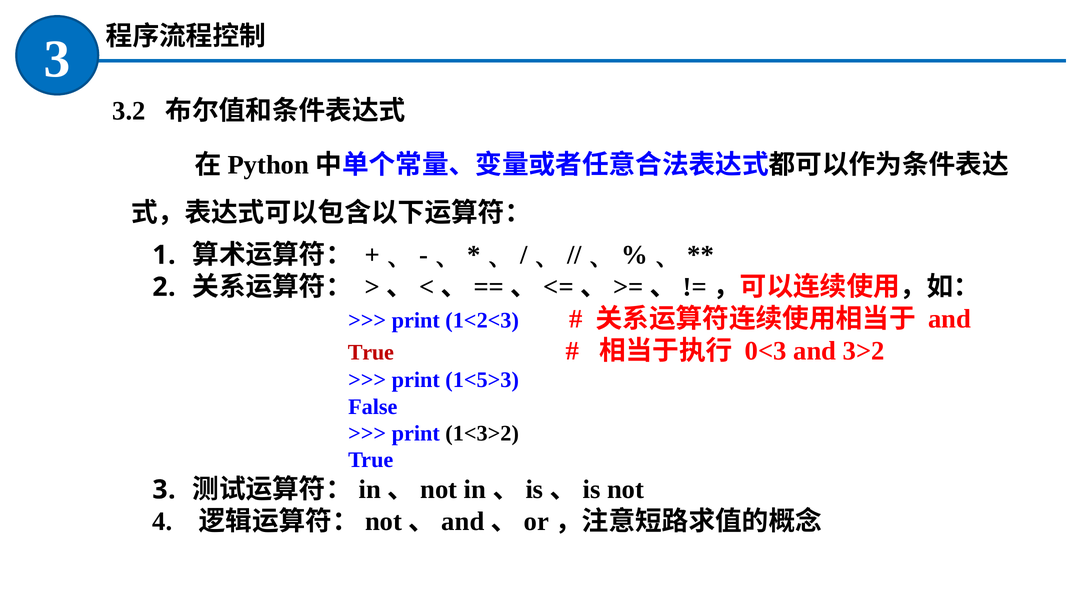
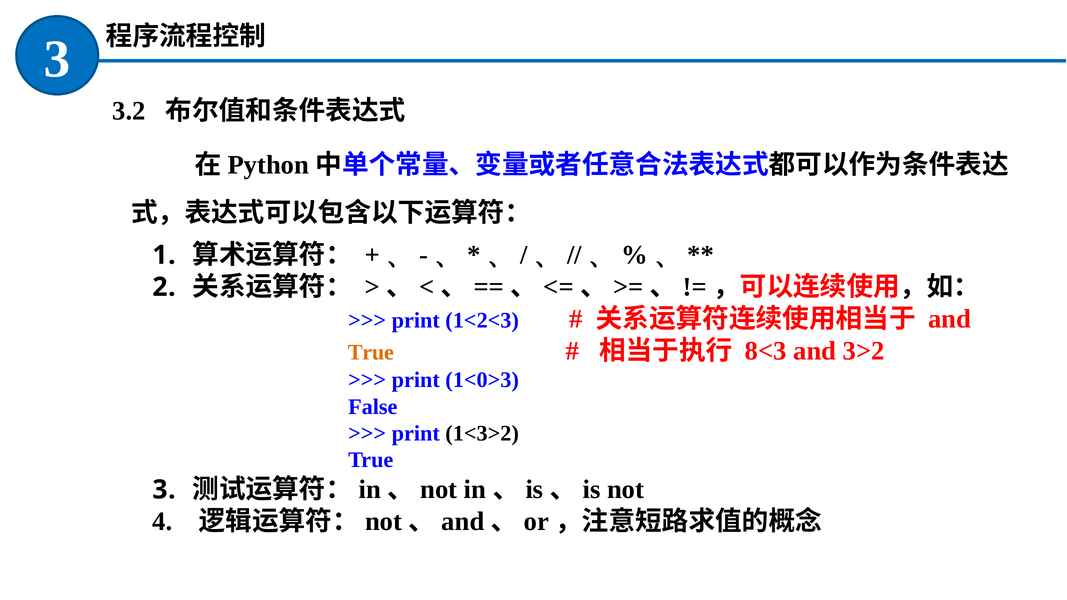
True at (371, 352) colour: red -> orange
0<3: 0<3 -> 8<3
1<5>3: 1<5>3 -> 1<0>3
